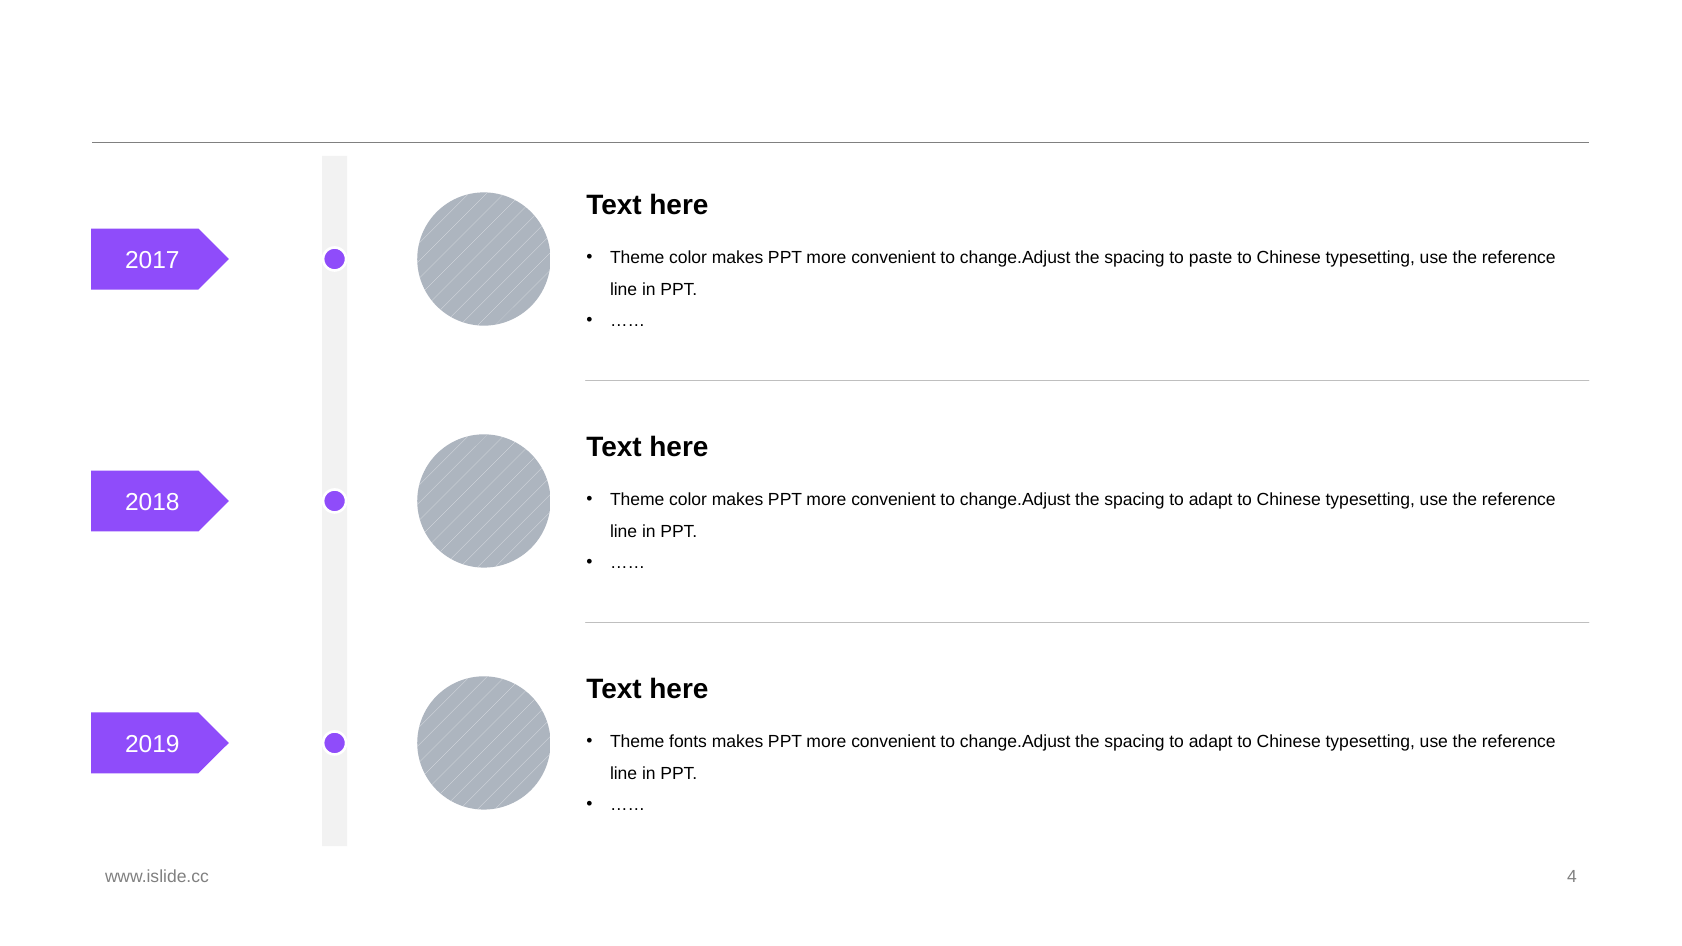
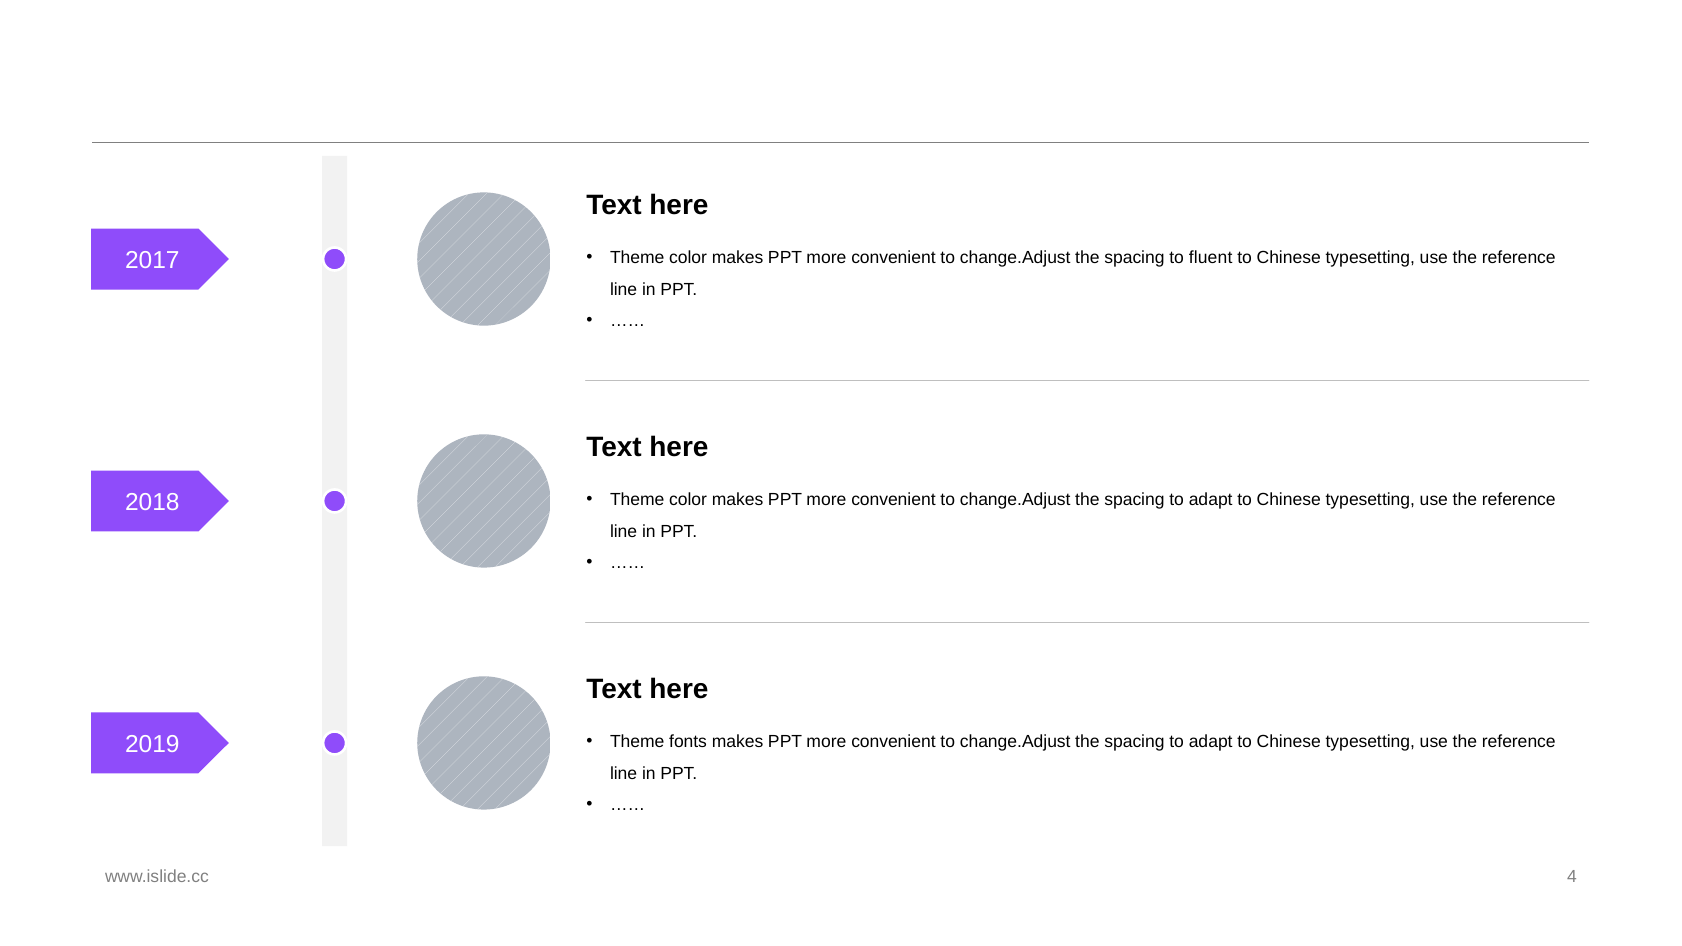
paste: paste -> fluent
